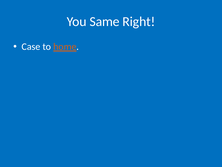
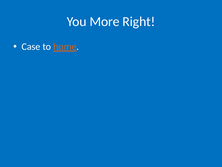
Same: Same -> More
